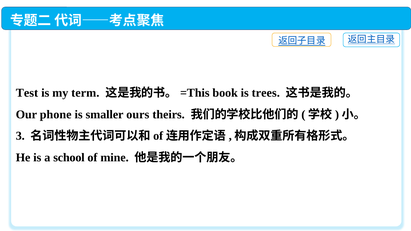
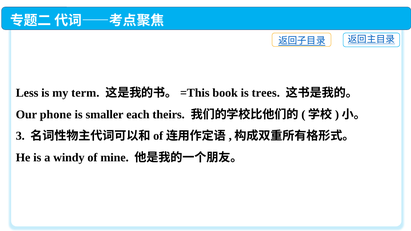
Test: Test -> Less
ours: ours -> each
school: school -> windy
